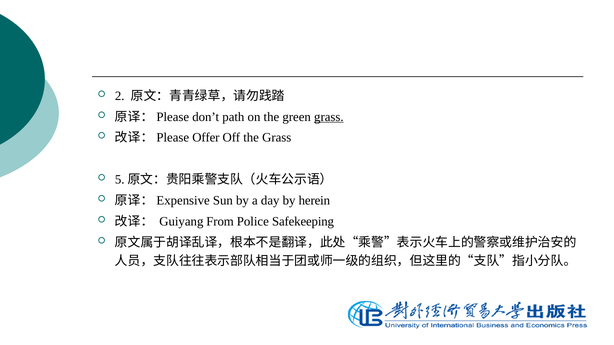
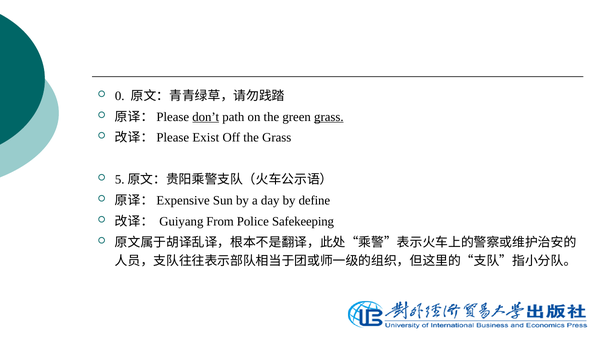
2: 2 -> 0
don’t underline: none -> present
Offer: Offer -> Exist
herein: herein -> define
